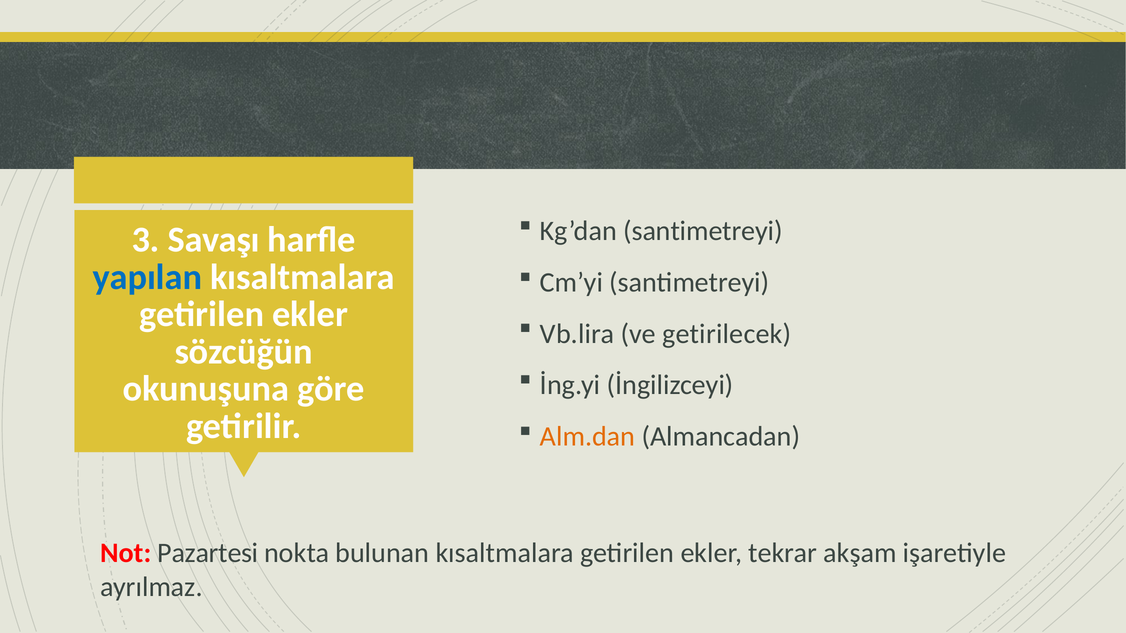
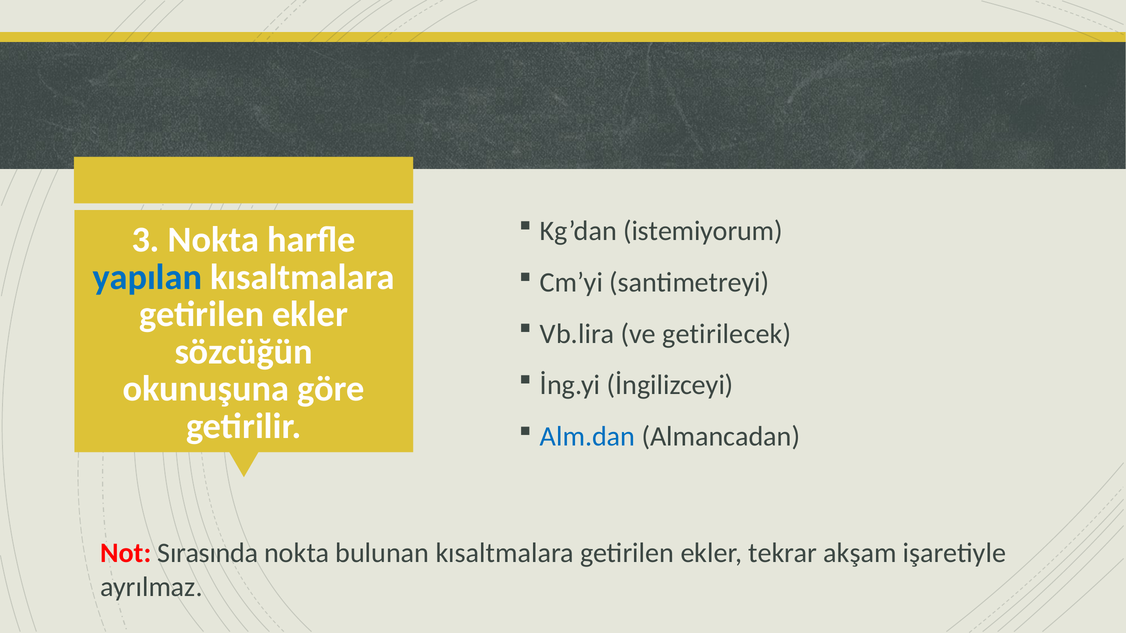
Kg’dan santimetreyi: santimetreyi -> istemiyorum
3 Savaşı: Savaşı -> Nokta
Alm.dan colour: orange -> blue
Pazartesi: Pazartesi -> Sırasında
